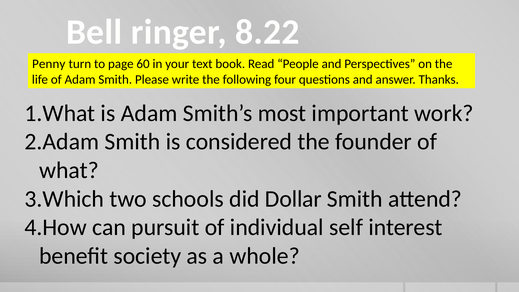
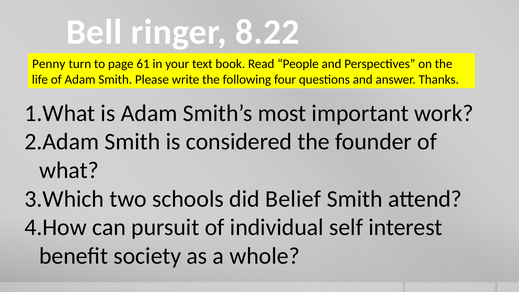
60: 60 -> 61
Dollar: Dollar -> Belief
